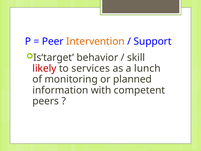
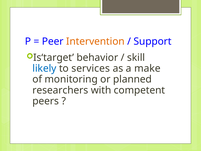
likely colour: red -> blue
lunch: lunch -> make
information: information -> researchers
